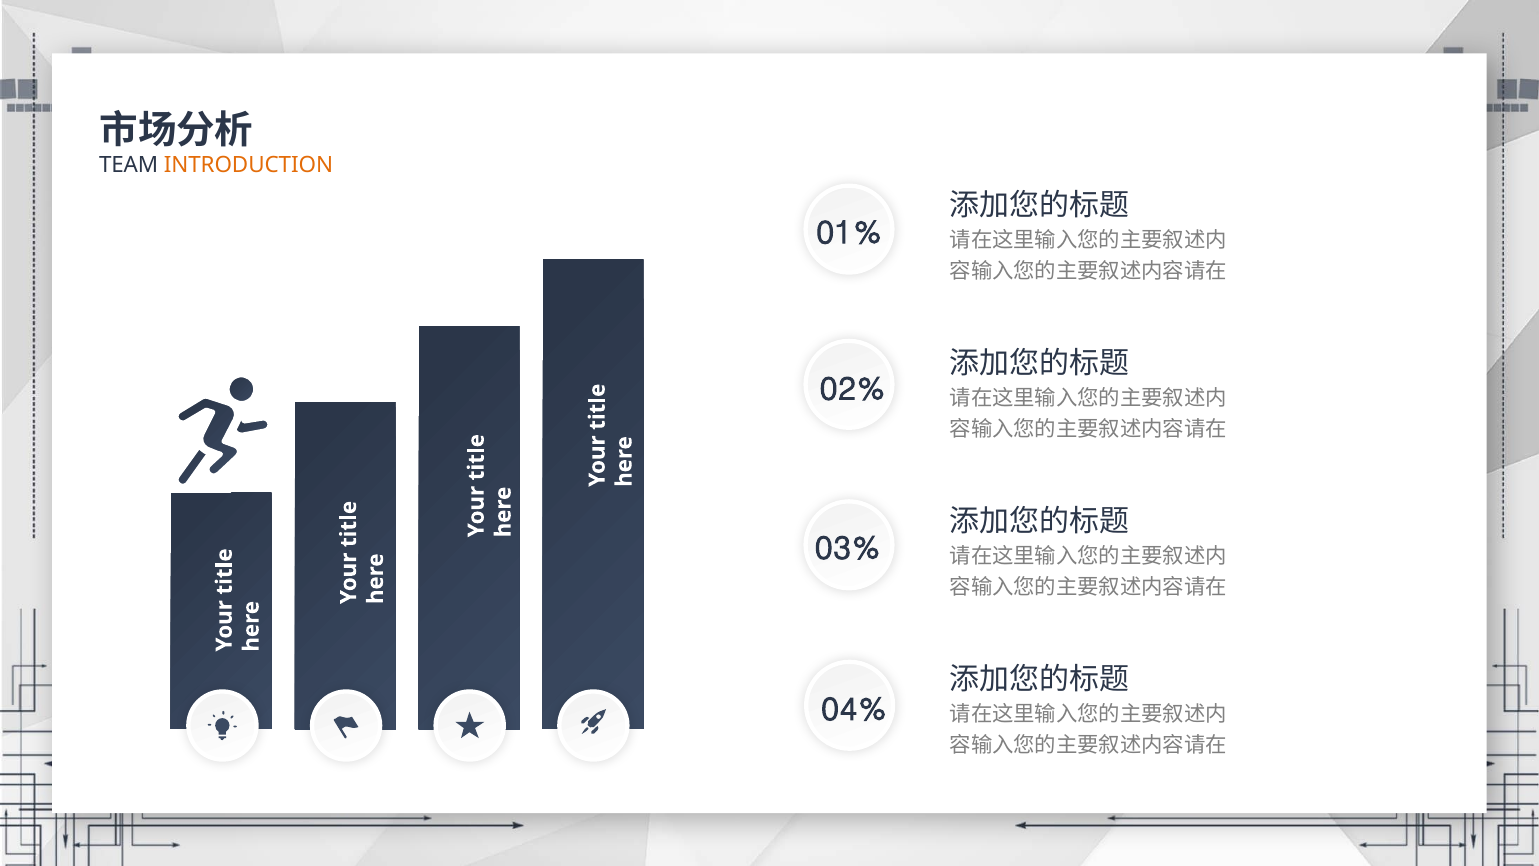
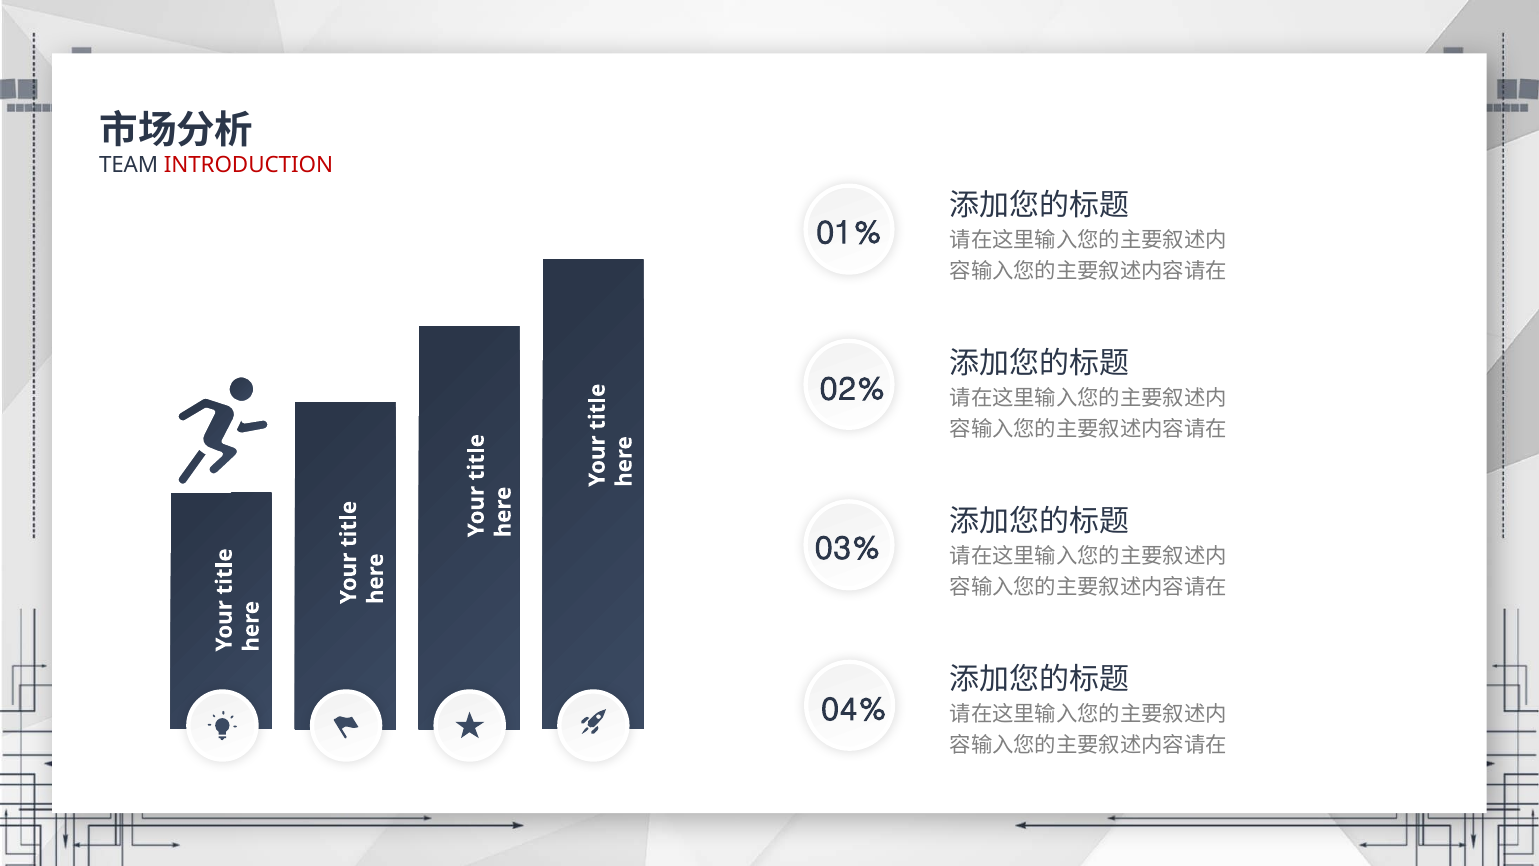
INTRODUCTION colour: orange -> red
